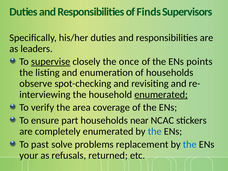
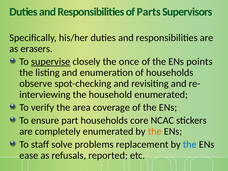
Finds: Finds -> Parts
leaders: leaders -> erasers
enumerated at (161, 94) underline: present -> none
near: near -> core
the at (155, 131) colour: blue -> orange
past: past -> staff
your: your -> ease
returned: returned -> reported
